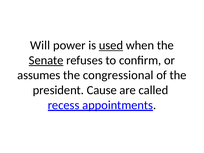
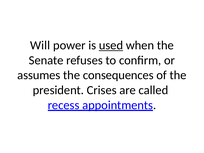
Senate underline: present -> none
congressional: congressional -> consequences
Cause: Cause -> Crises
